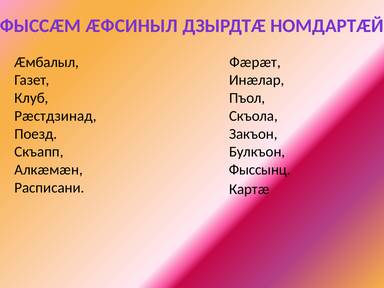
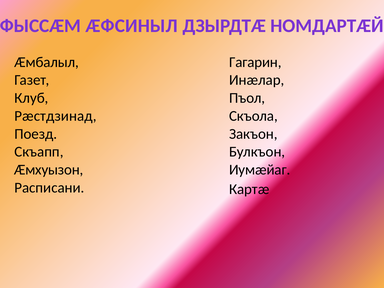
Фæрæт: Фæрæт -> Гагарин
Алкæмæн: Алкæмæн -> Æмхуызон
Фыссынц: Фыссынц -> Иумæйаг
